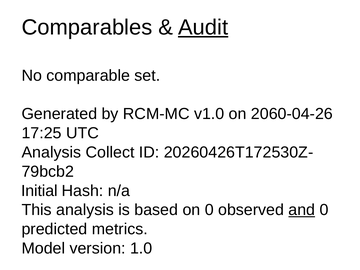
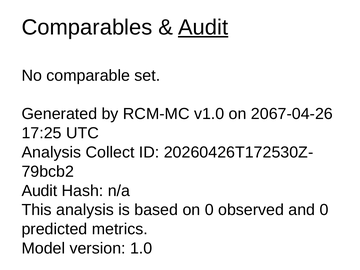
2060-04-26: 2060-04-26 -> 2067-04-26
Initial at (39, 191): Initial -> Audit
and underline: present -> none
